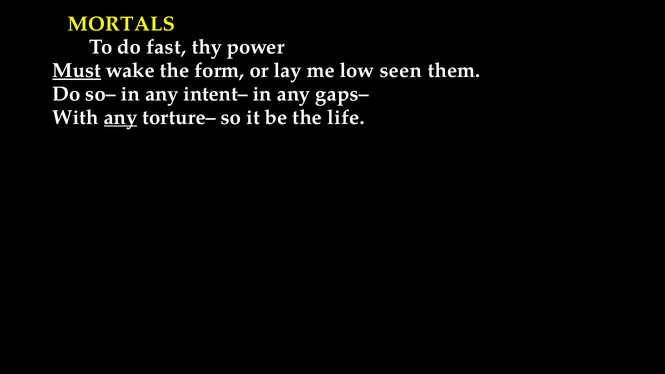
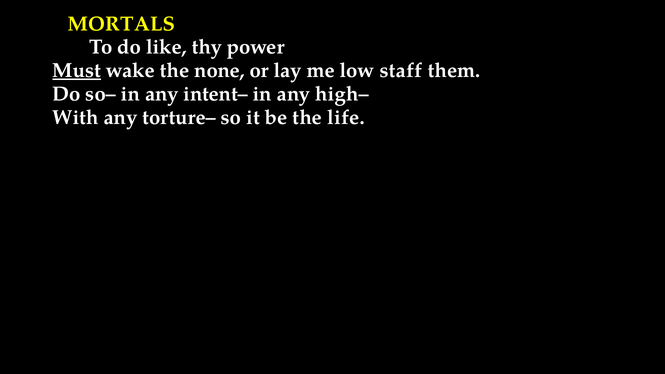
fast: fast -> like
form: form -> none
seen: seen -> staff
gaps–: gaps– -> high–
any at (121, 117) underline: present -> none
